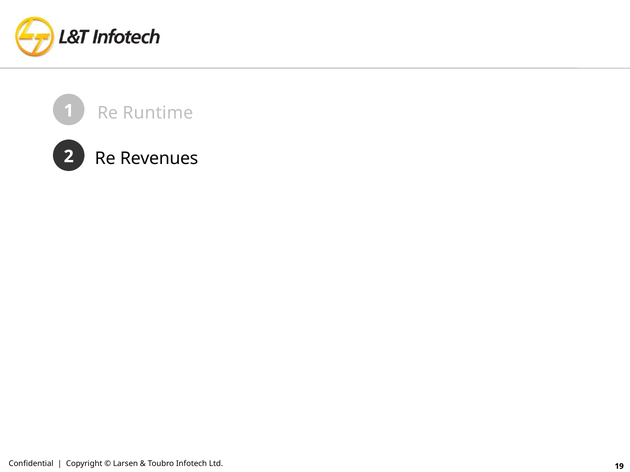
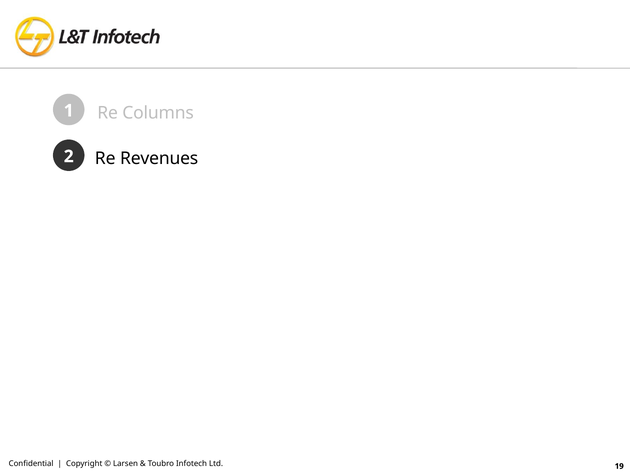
Runtime: Runtime -> Columns
